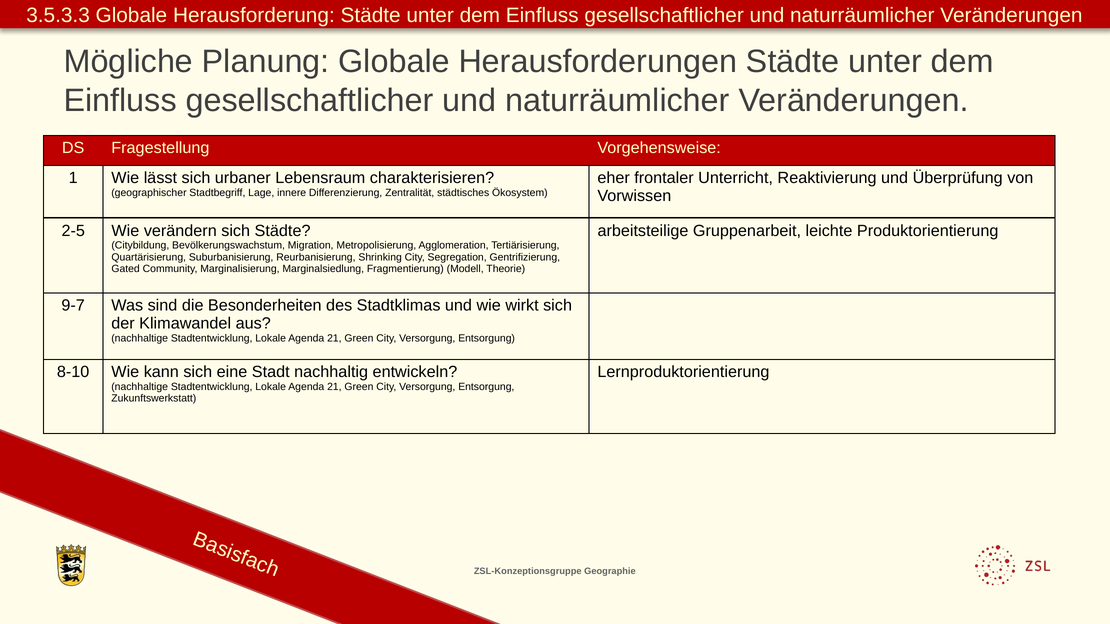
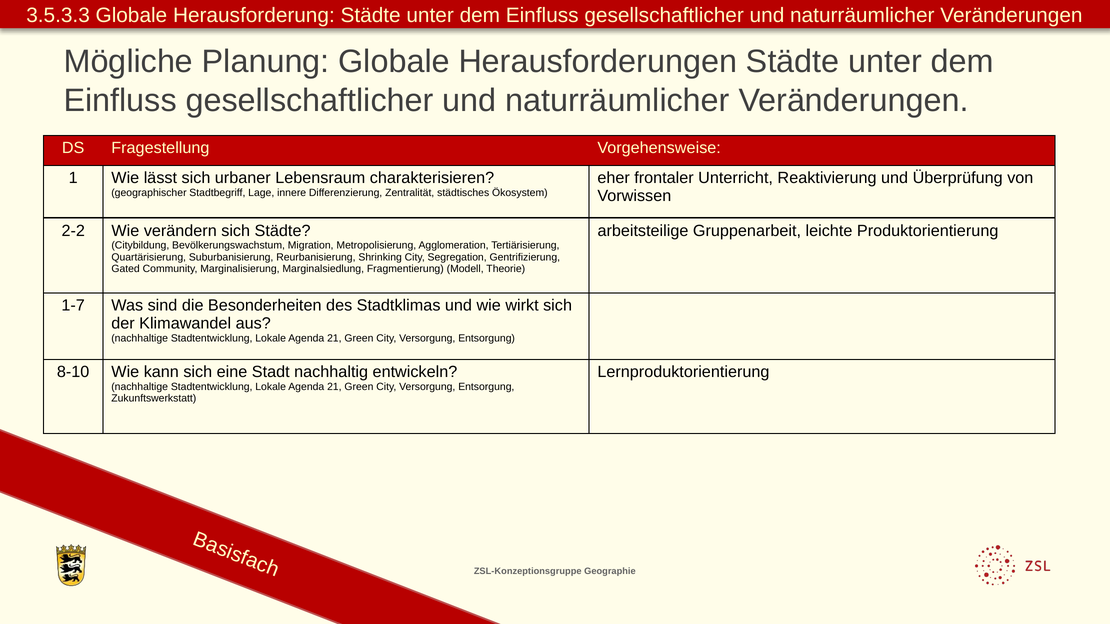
2-5: 2-5 -> 2-2
9-7: 9-7 -> 1-7
